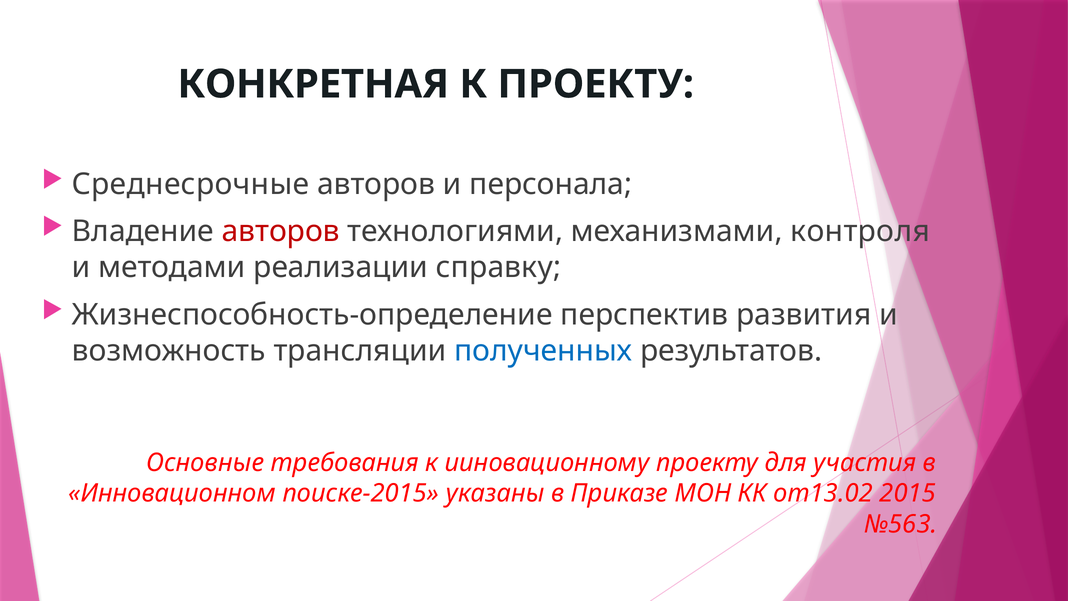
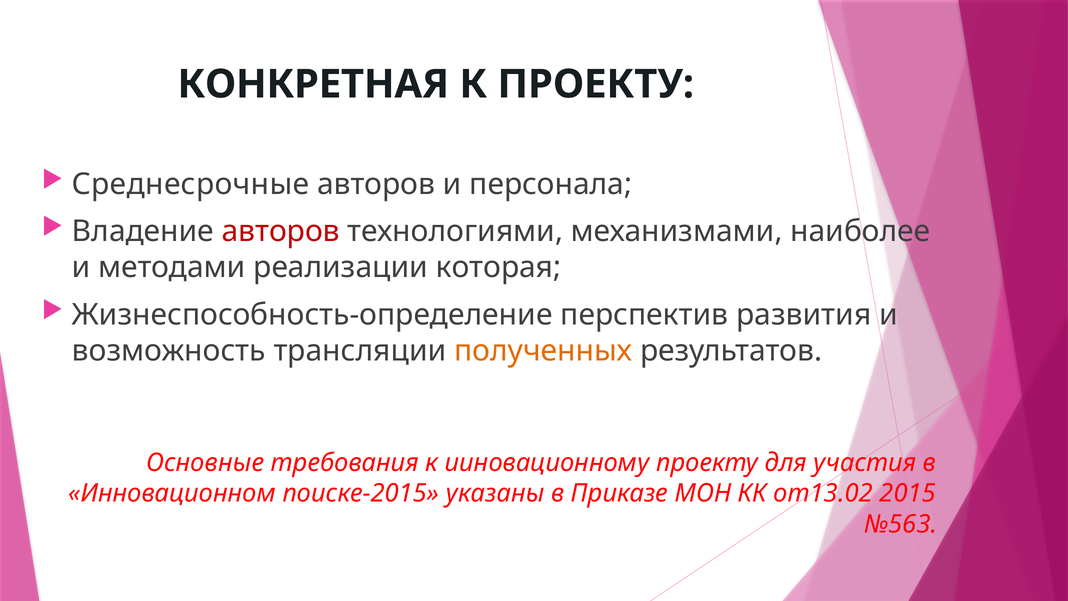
контроля: контроля -> наиболее
справку: справку -> которая
полученных colour: blue -> orange
